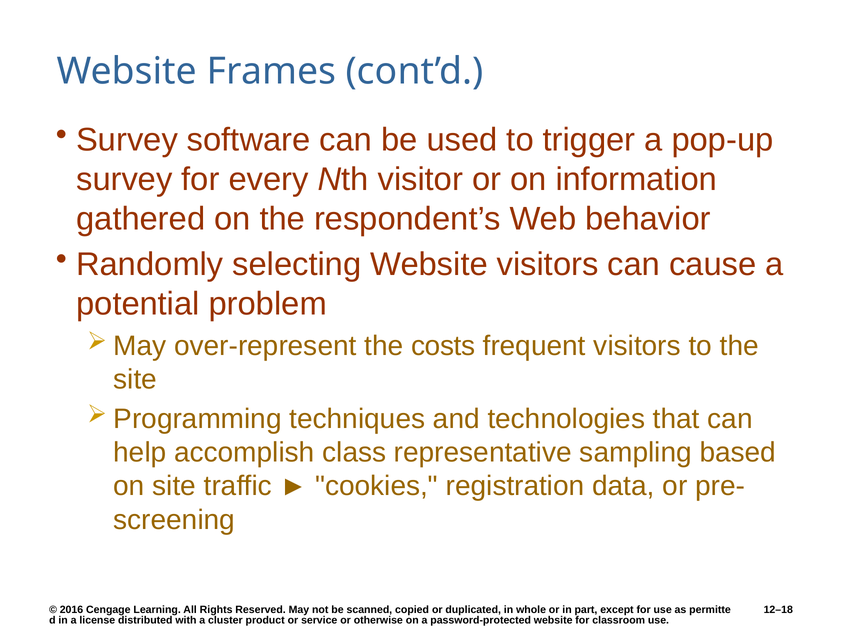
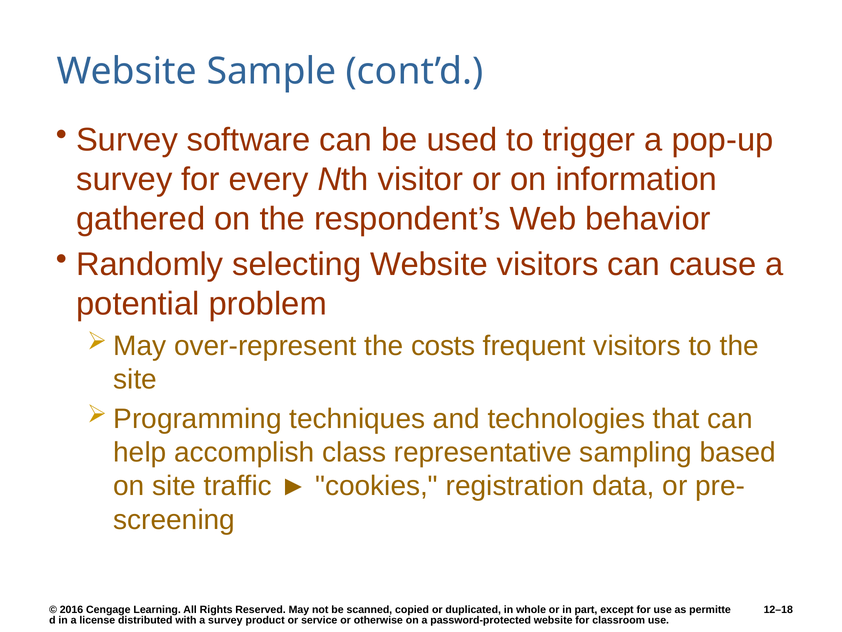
Frames: Frames -> Sample
a cluster: cluster -> survey
